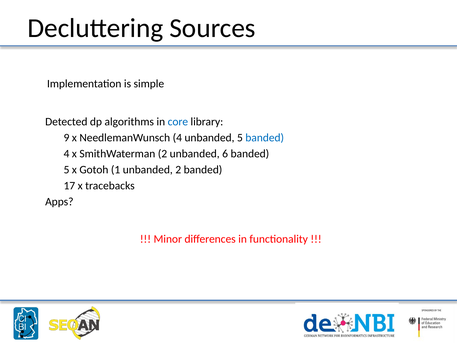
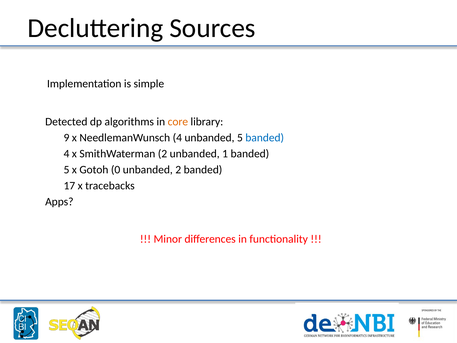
core colour: blue -> orange
6: 6 -> 1
1: 1 -> 0
